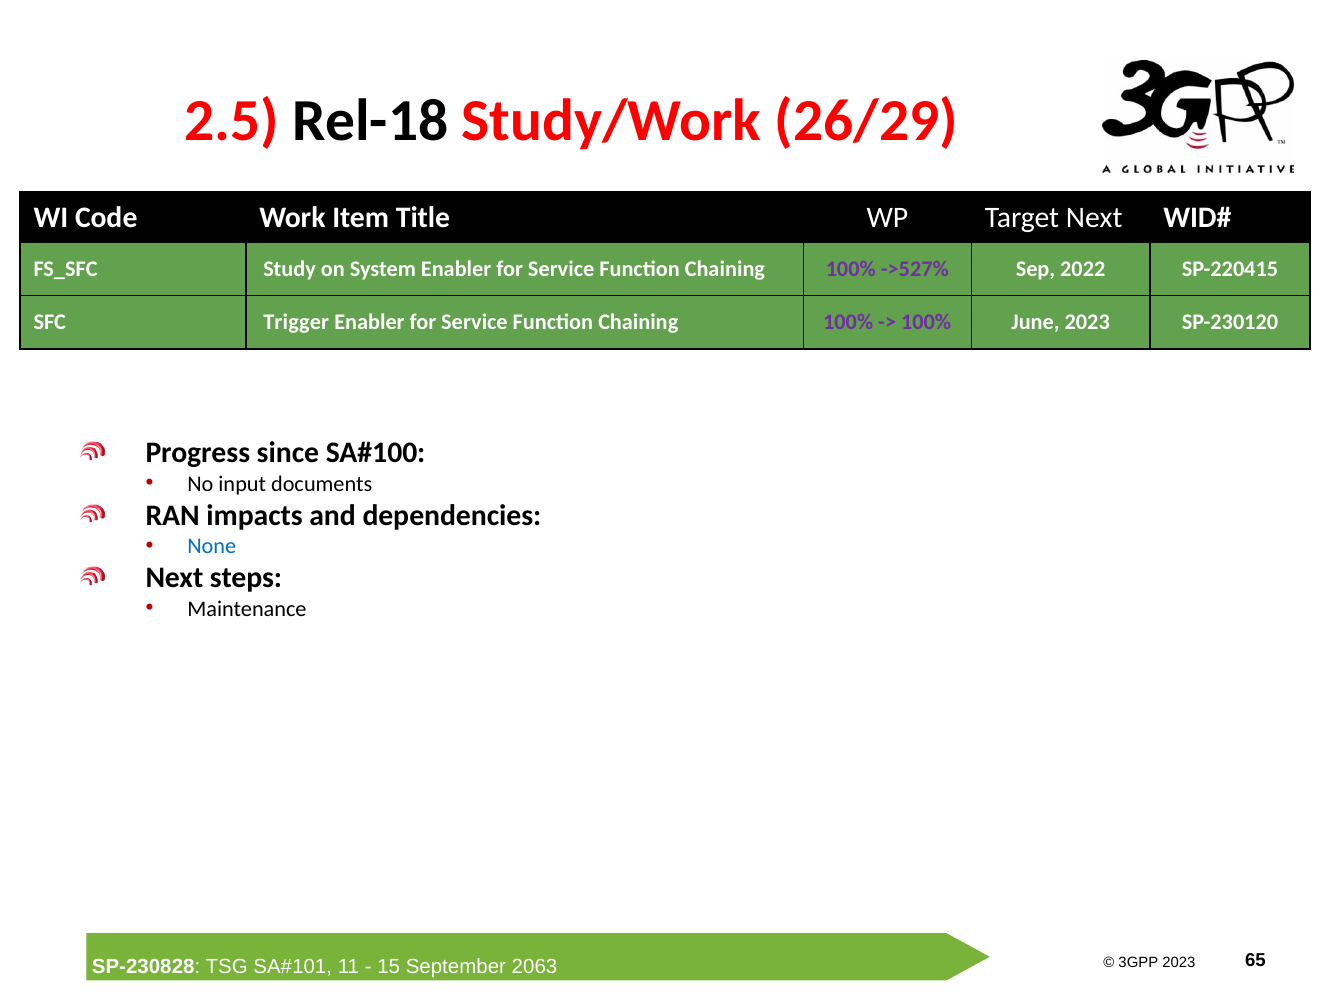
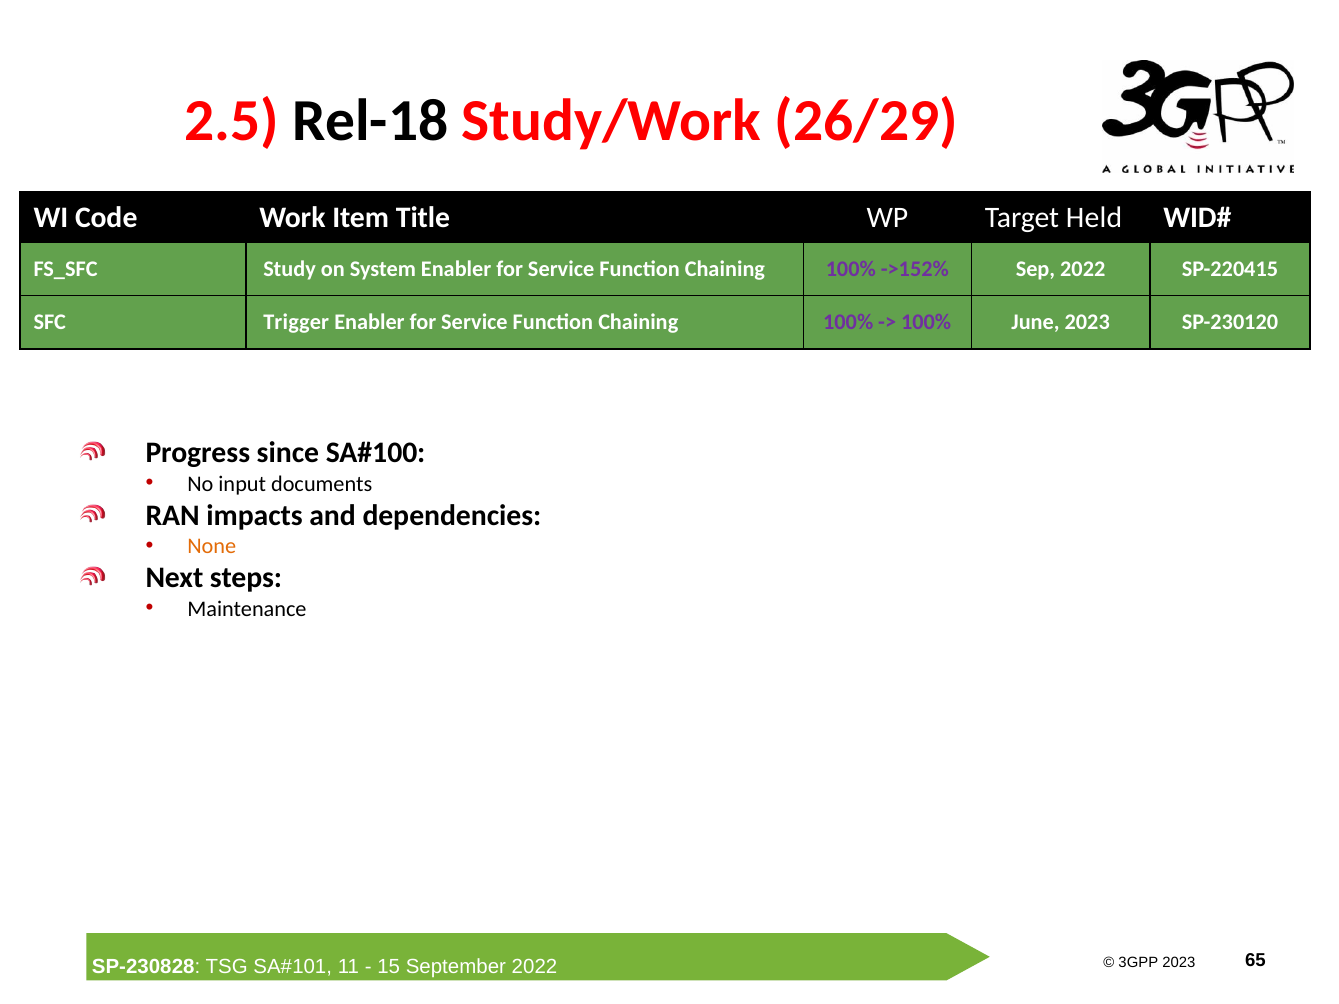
Target Next: Next -> Held
->527%: ->527% -> ->152%
None colour: blue -> orange
2063 at (535, 967): 2063 -> 2022
